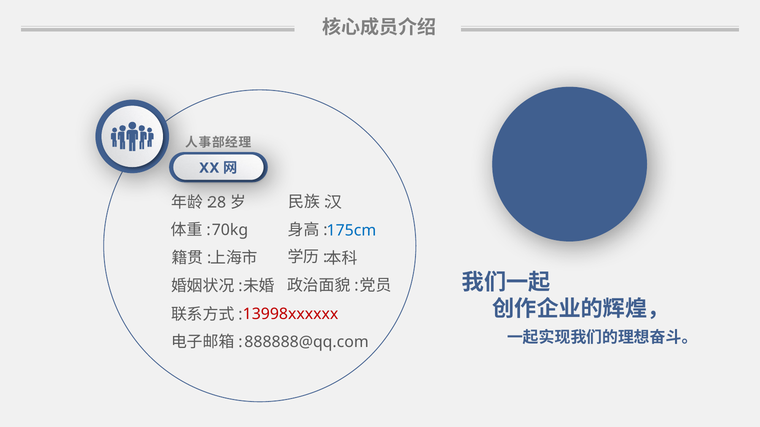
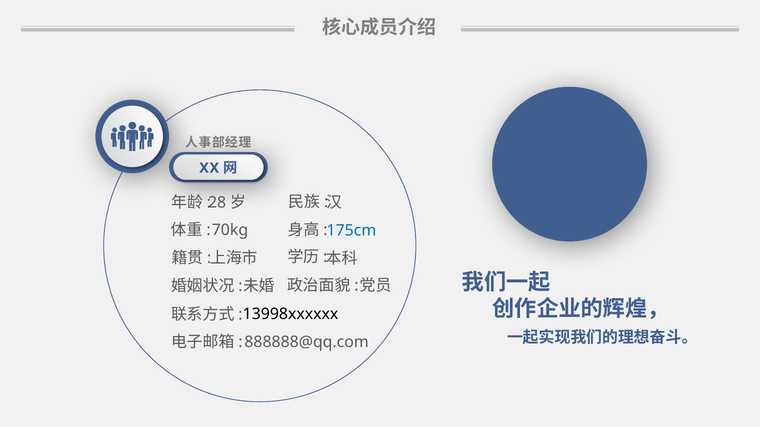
13998xxxxxx colour: red -> black
